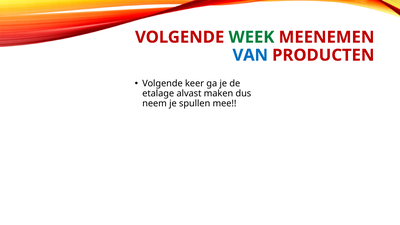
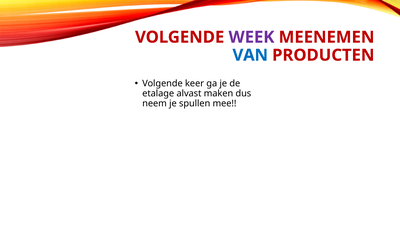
WEEK colour: green -> purple
